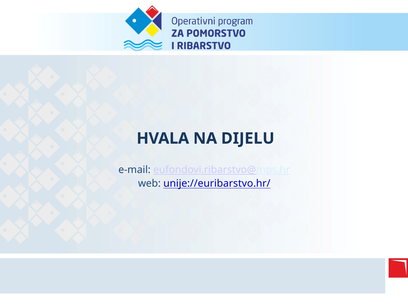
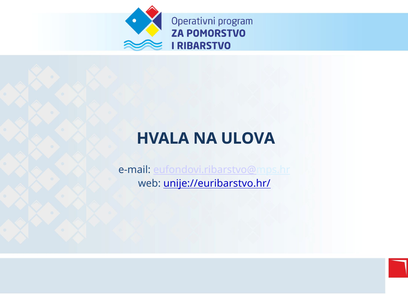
DIJELU: DIJELU -> ULOVA
